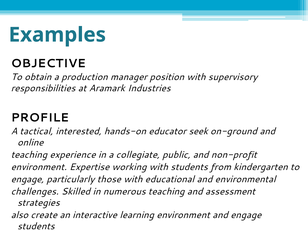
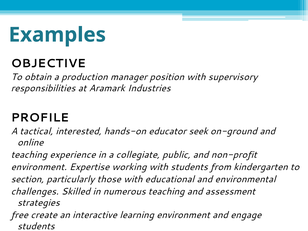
engage at (27, 179): engage -> section
also: also -> free
